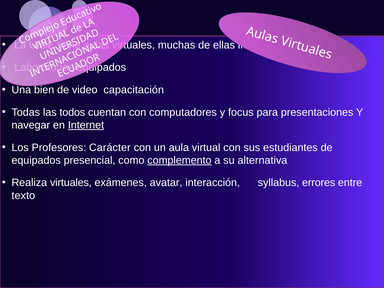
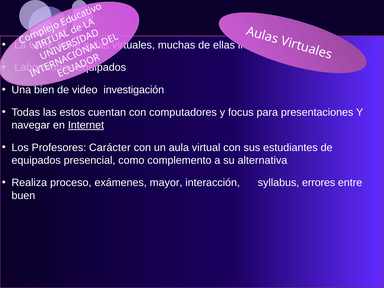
capacitación: capacitación -> investigación
todos: todos -> estos
complemento underline: present -> none
Realiza virtuales: virtuales -> proceso
avatar: avatar -> mayor
texto: texto -> buen
